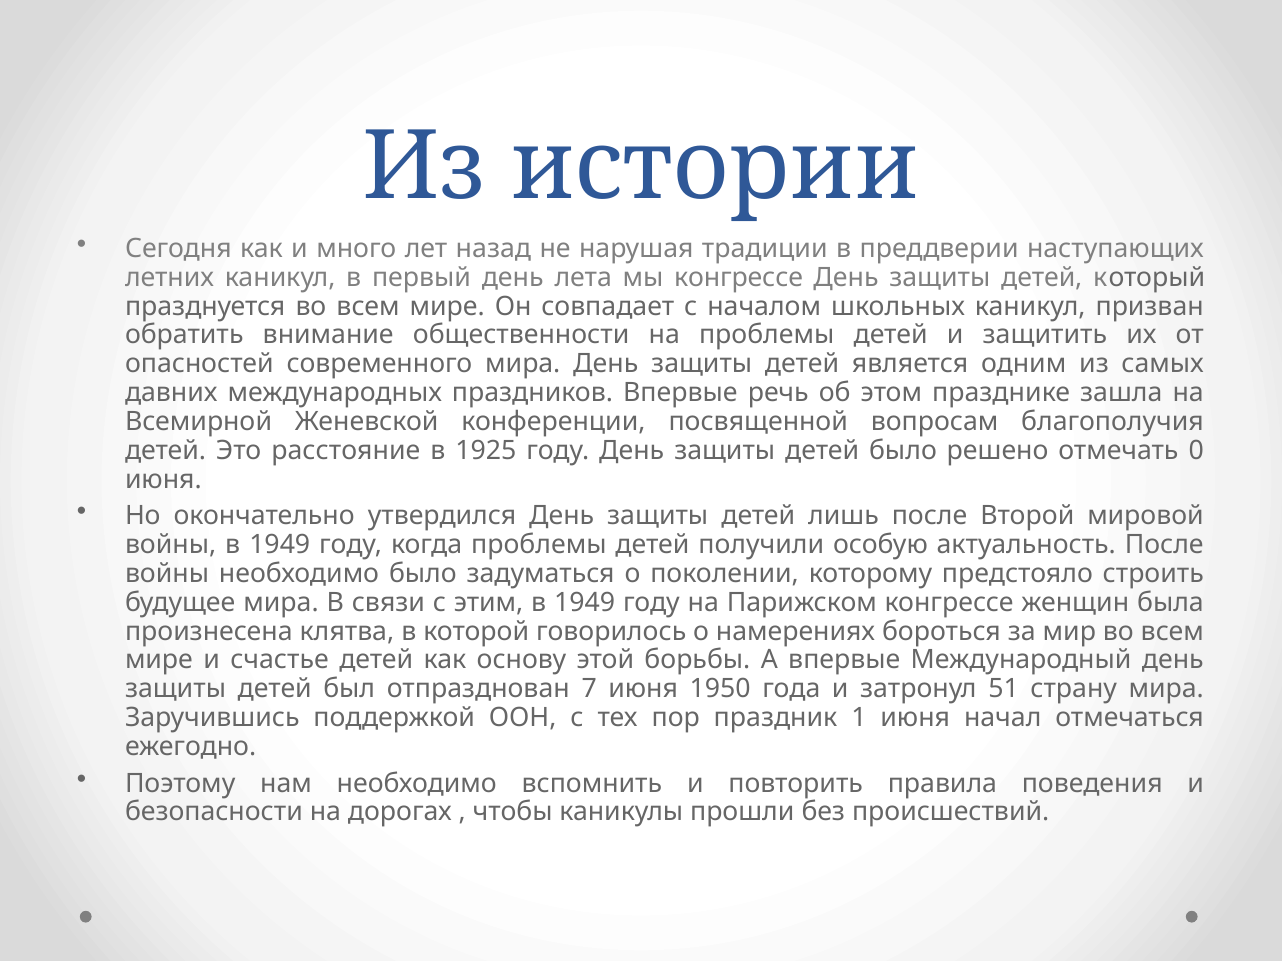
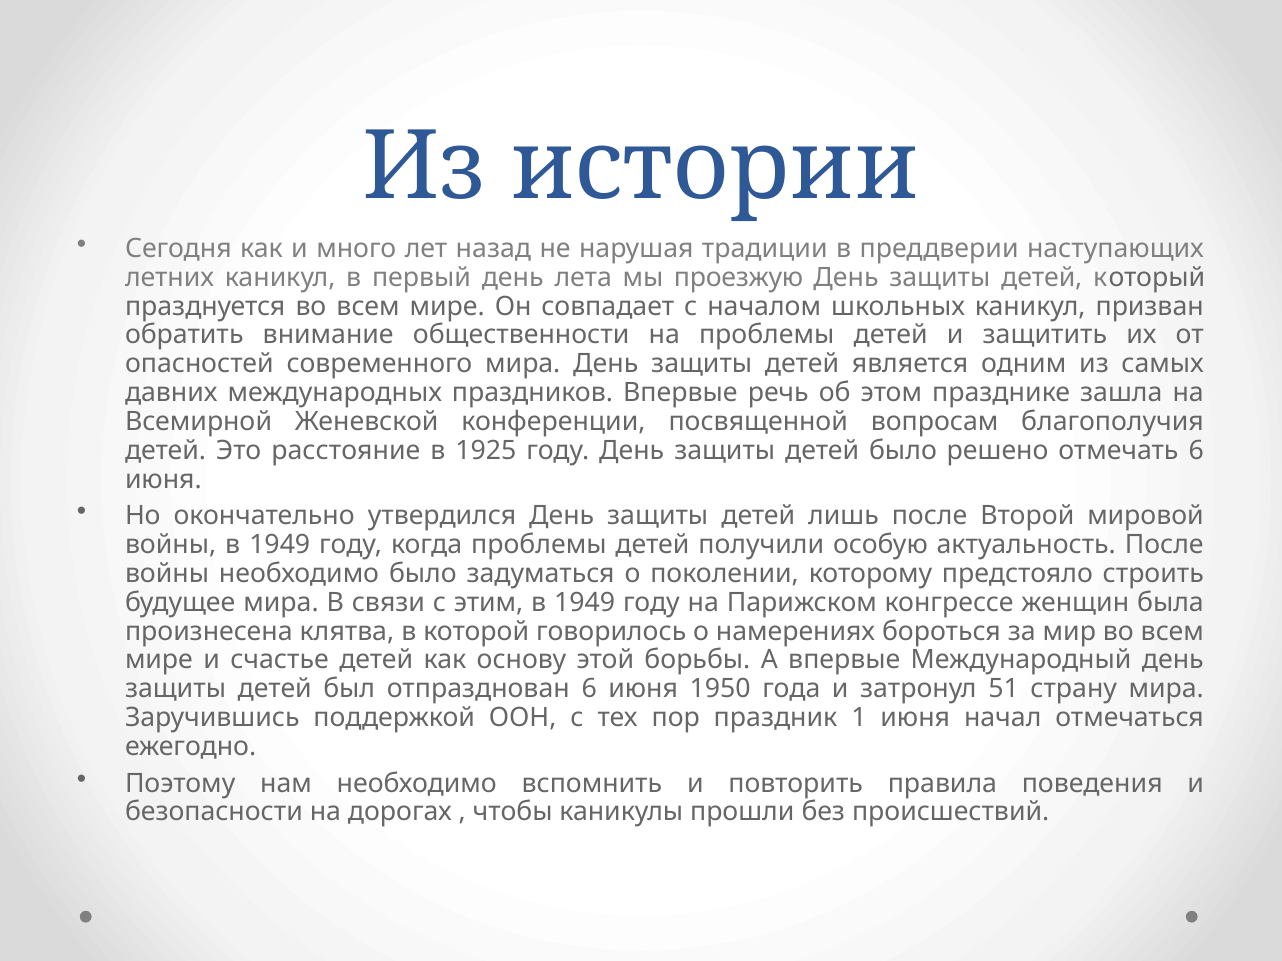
мы конгрессе: конгрессе -> проезжую
отмечать 0: 0 -> 6
отпразднован 7: 7 -> 6
